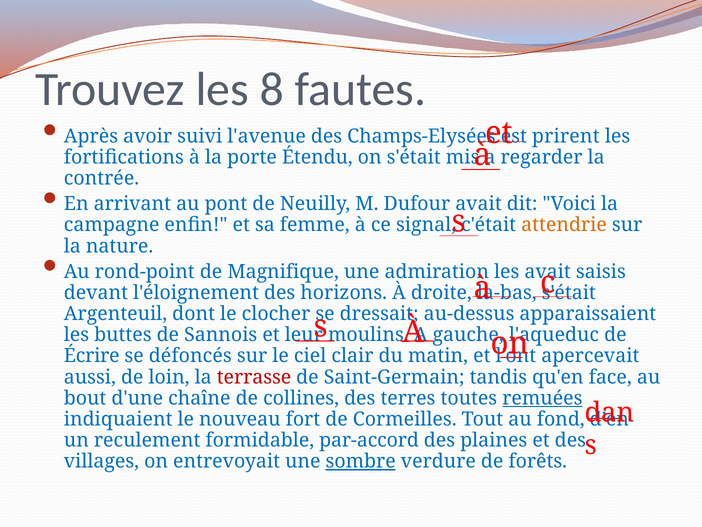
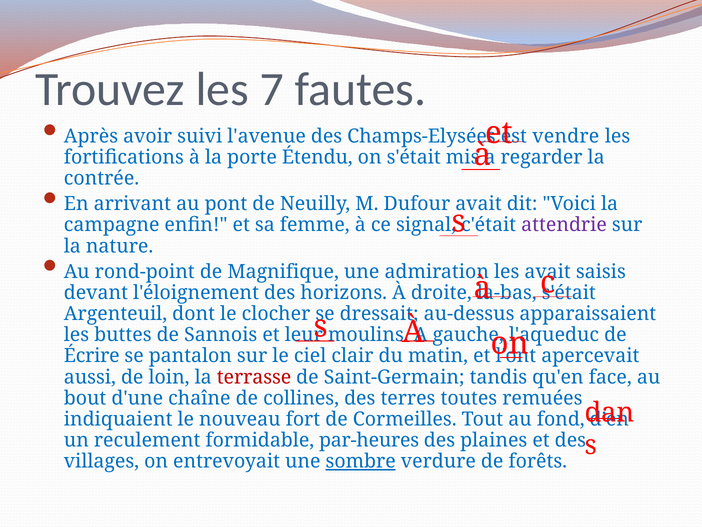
8: 8 -> 7
prirent: prirent -> vendre
attendrie colour: orange -> purple
défoncés: défoncés -> pantalon
remuées underline: present -> none
par-accord: par-accord -> par-heures
